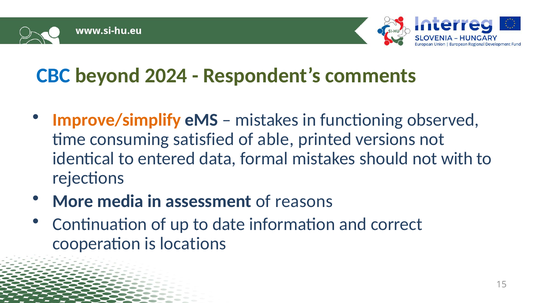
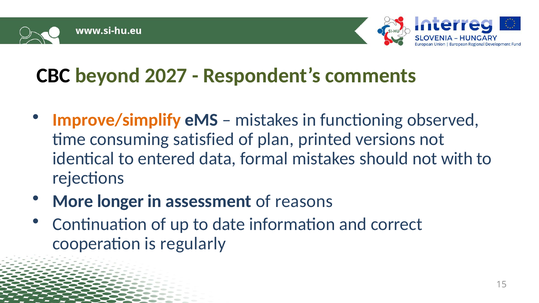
CBC colour: blue -> black
2024: 2024 -> 2027
able: able -> plan
media: media -> longer
locations: locations -> regularly
